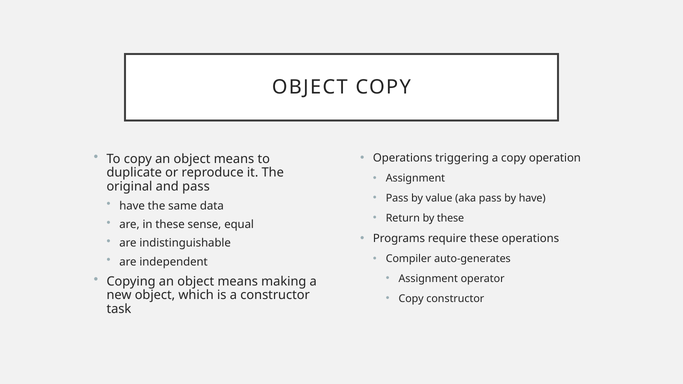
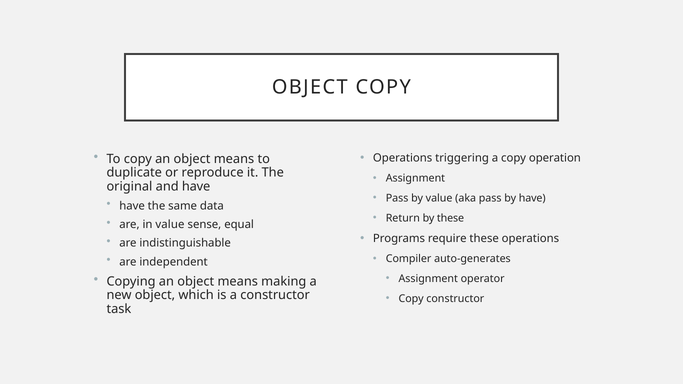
and pass: pass -> have
in these: these -> value
